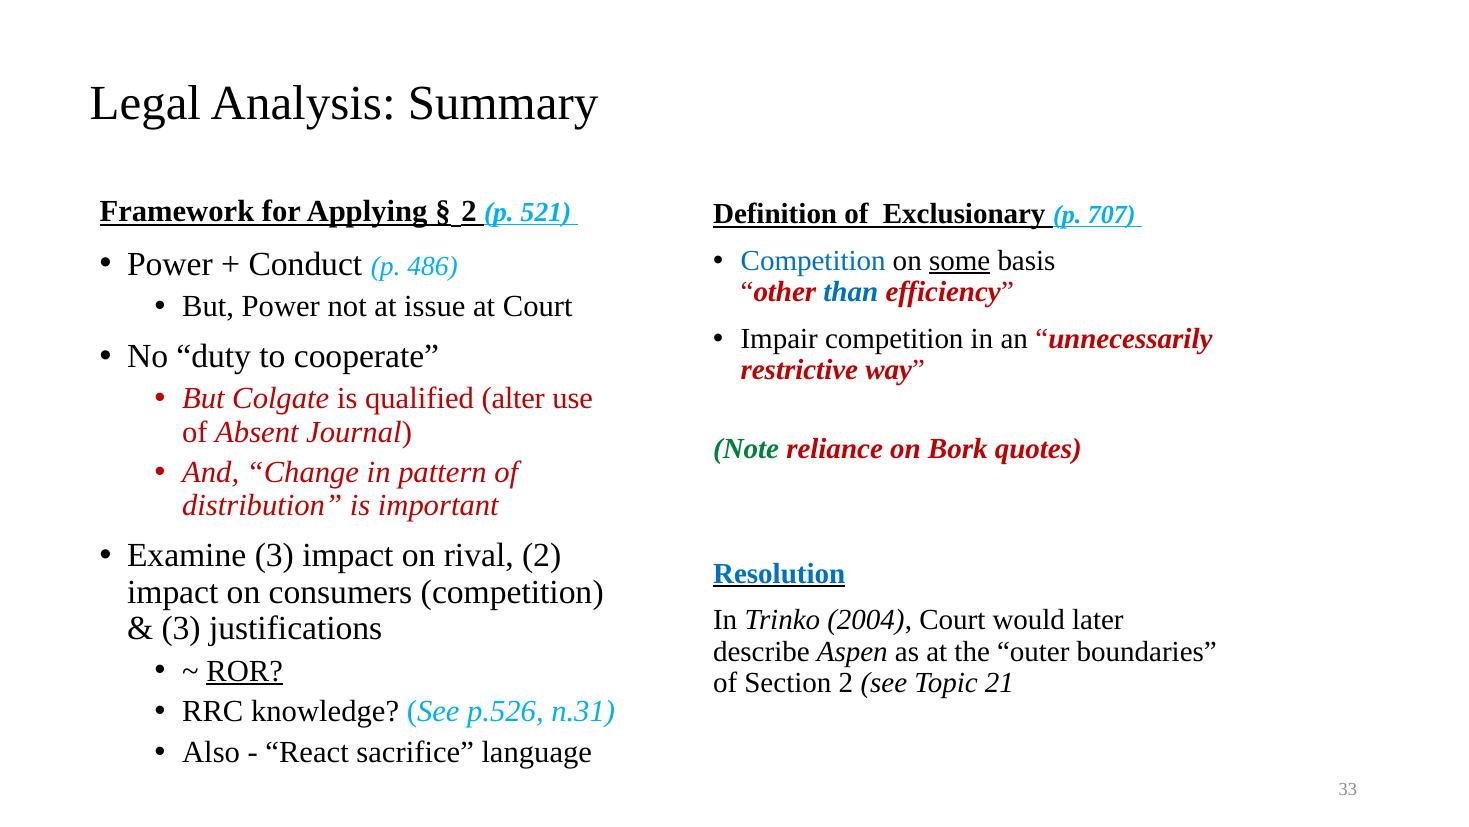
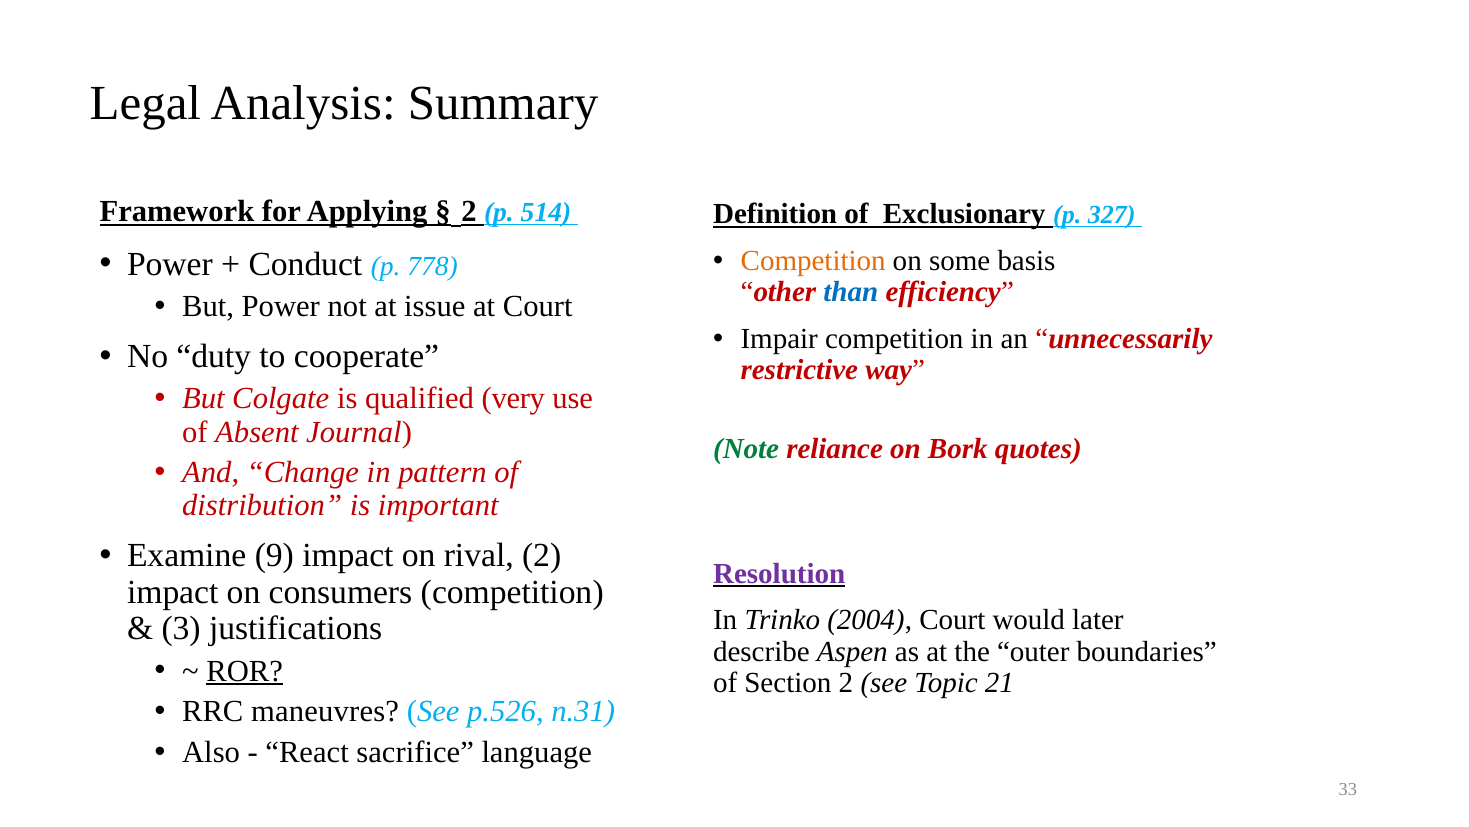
521: 521 -> 514
707: 707 -> 327
Competition at (813, 261) colour: blue -> orange
some underline: present -> none
486: 486 -> 778
alter: alter -> very
Examine 3: 3 -> 9
Resolution colour: blue -> purple
knowledge: knowledge -> maneuvres
